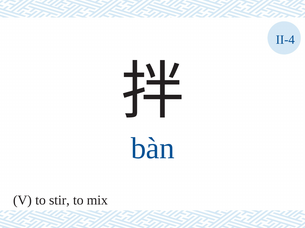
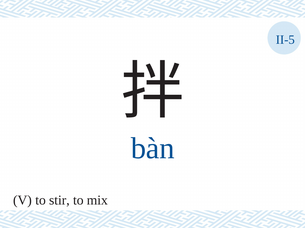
II-4: II-4 -> II-5
